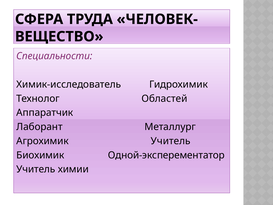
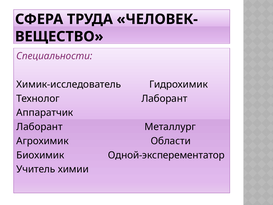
Технолог Областей: Областей -> Лаборант
Агрохимик Учитель: Учитель -> Области
